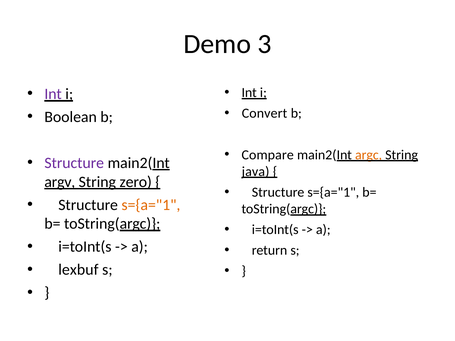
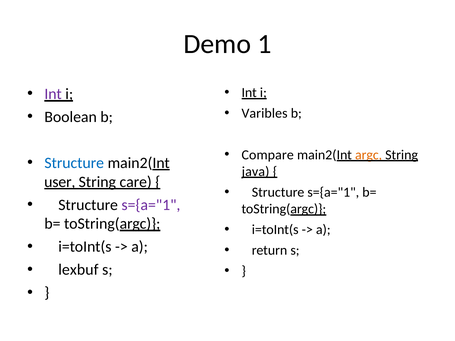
3: 3 -> 1
Convert: Convert -> Varibles
Structure at (74, 163) colour: purple -> blue
argv: argv -> user
zero: zero -> care
s={a="1 at (151, 205) colour: orange -> purple
